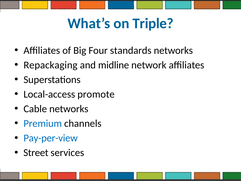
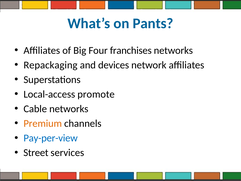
Triple: Triple -> Pants
standards: standards -> franchises
midline: midline -> devices
Premium colour: blue -> orange
